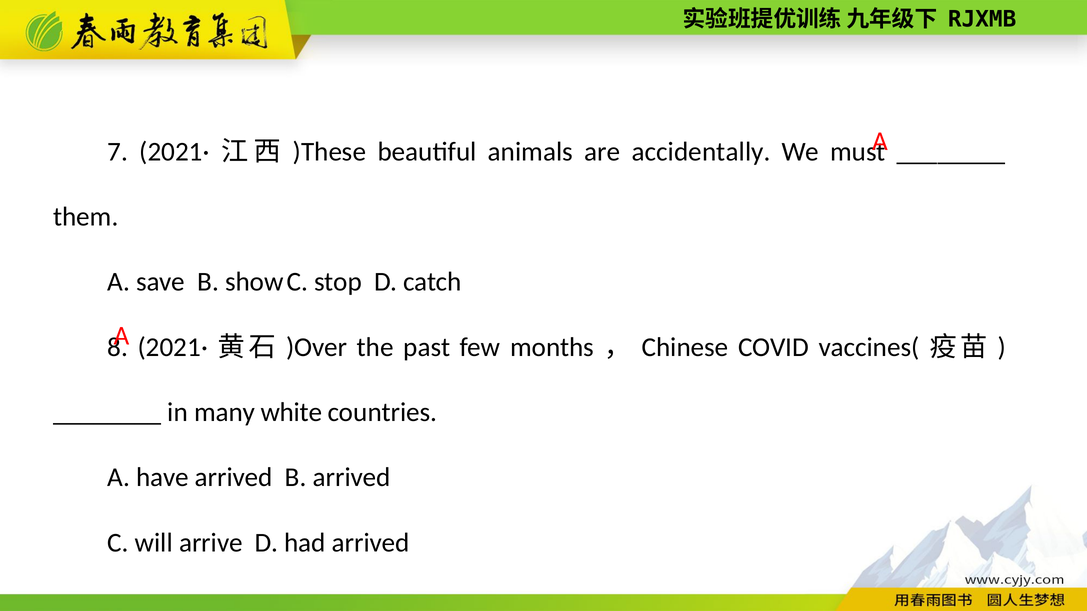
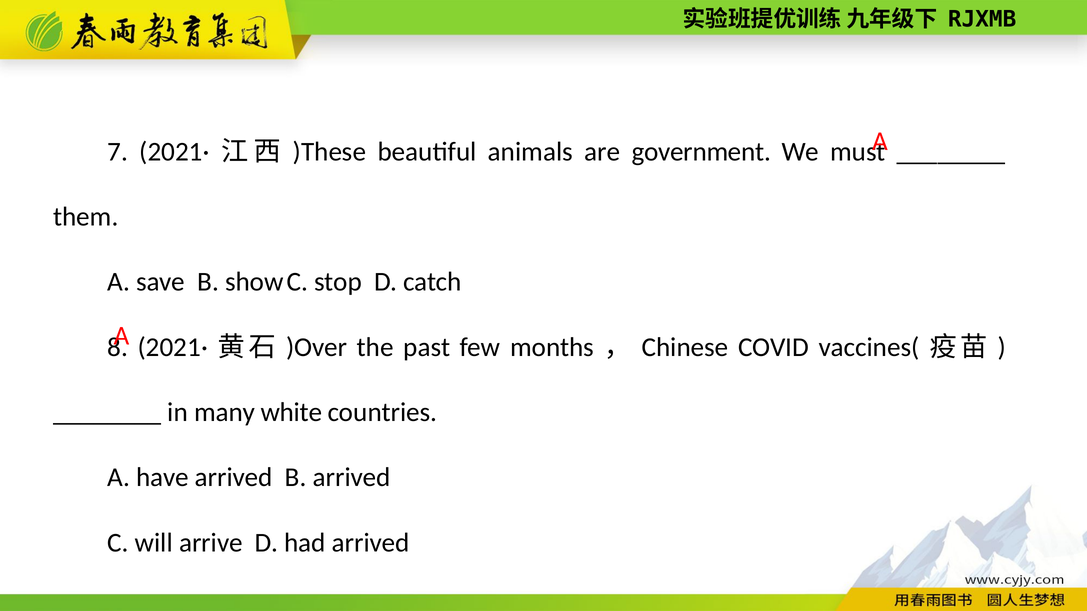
accidentally: accidentally -> government
